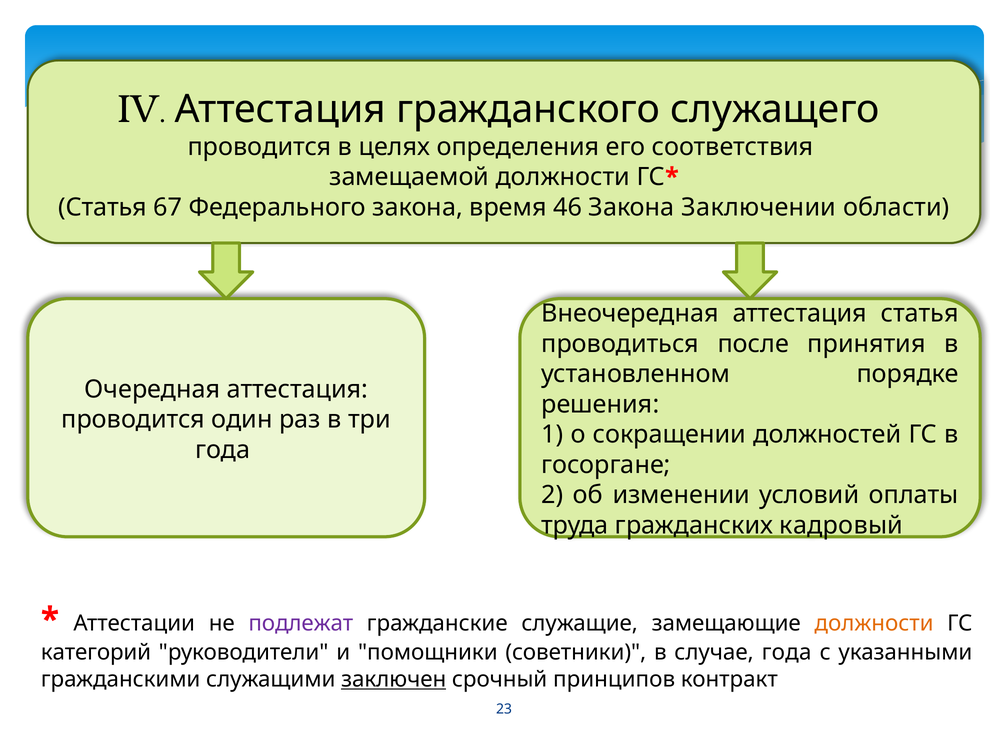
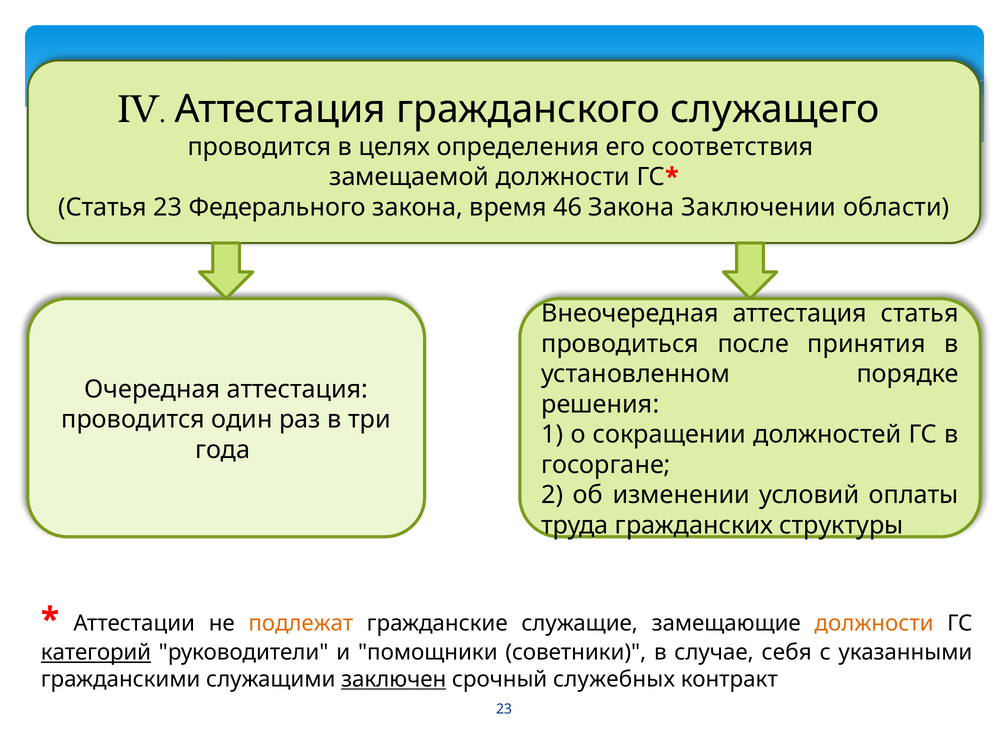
Статья 67: 67 -> 23
кадровый: кадровый -> структуры
подлежат colour: purple -> orange
категорий underline: none -> present
случае года: года -> себя
принципов: принципов -> служебных
